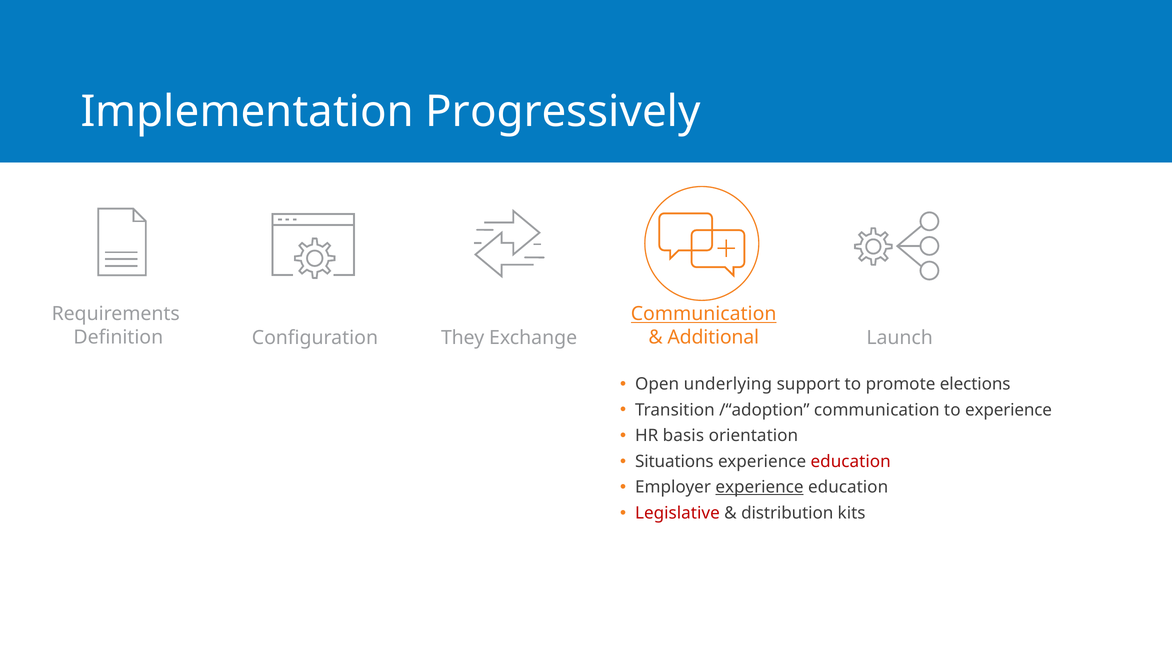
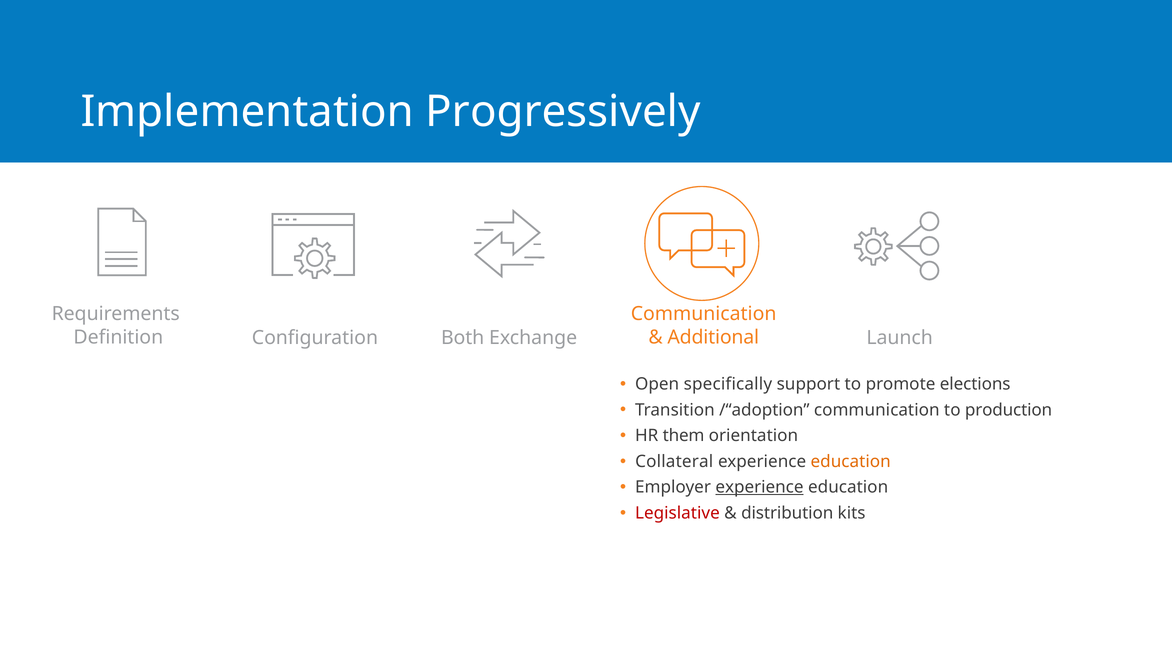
Communication at (704, 314) underline: present -> none
They: They -> Both
underlying: underlying -> specifically
to experience: experience -> production
basis: basis -> them
Situations: Situations -> Collateral
education at (851, 462) colour: red -> orange
